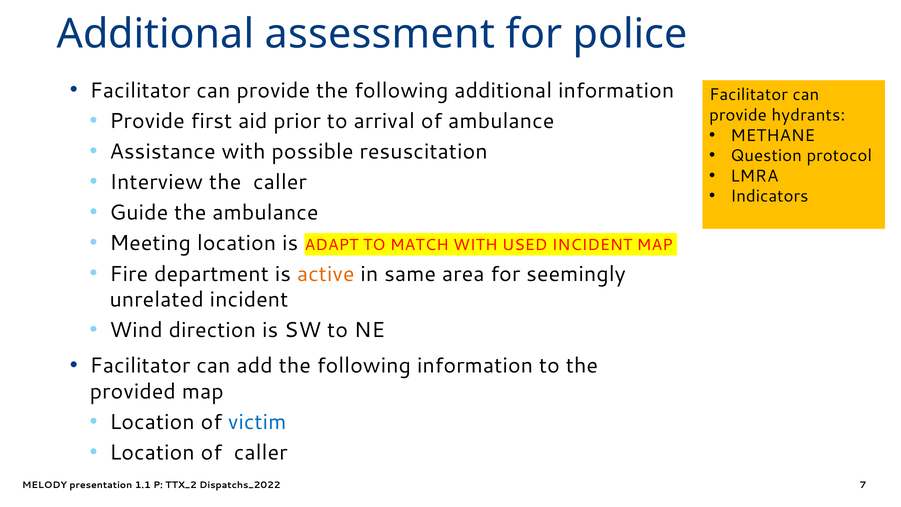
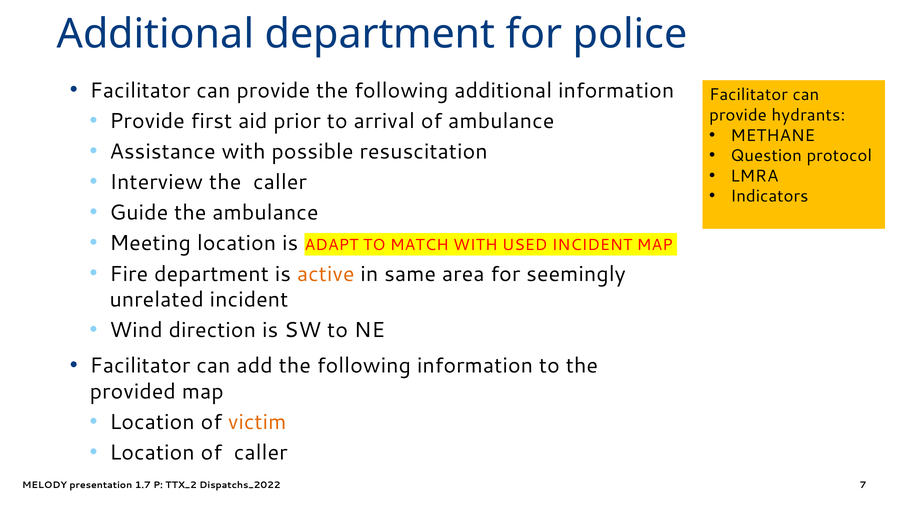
Additional assessment: assessment -> department
victim colour: blue -> orange
1.1: 1.1 -> 1.7
